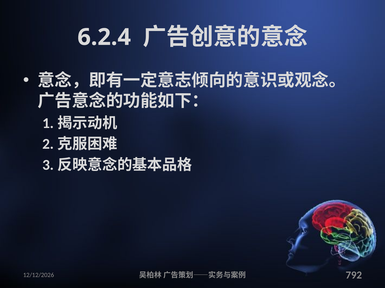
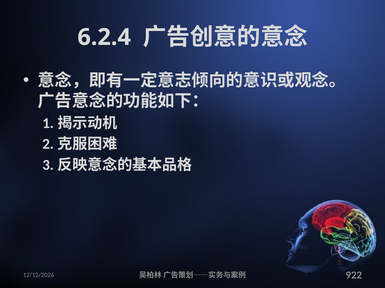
792: 792 -> 922
